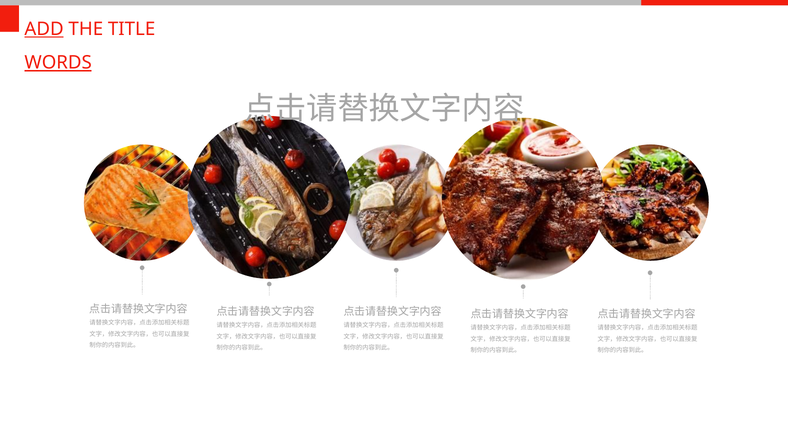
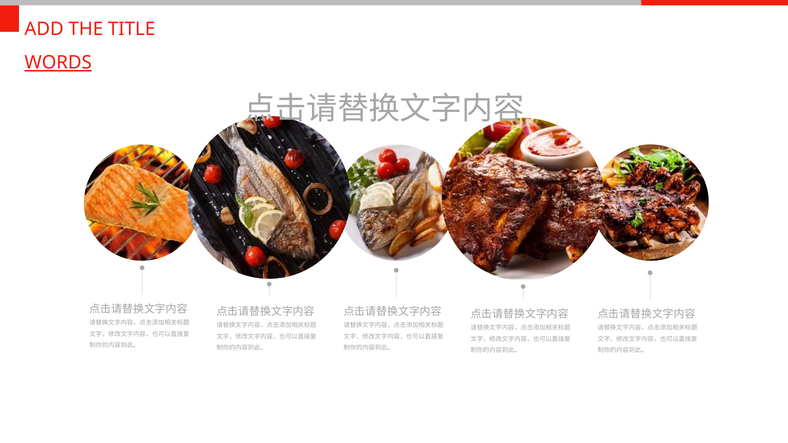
ADD at (44, 29) underline: present -> none
